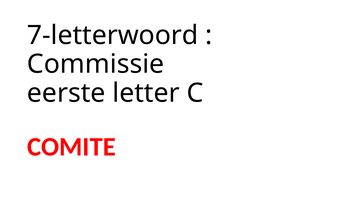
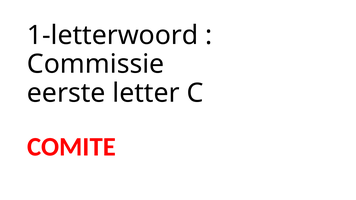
7-letterwoord: 7-letterwoord -> 1-letterwoord
